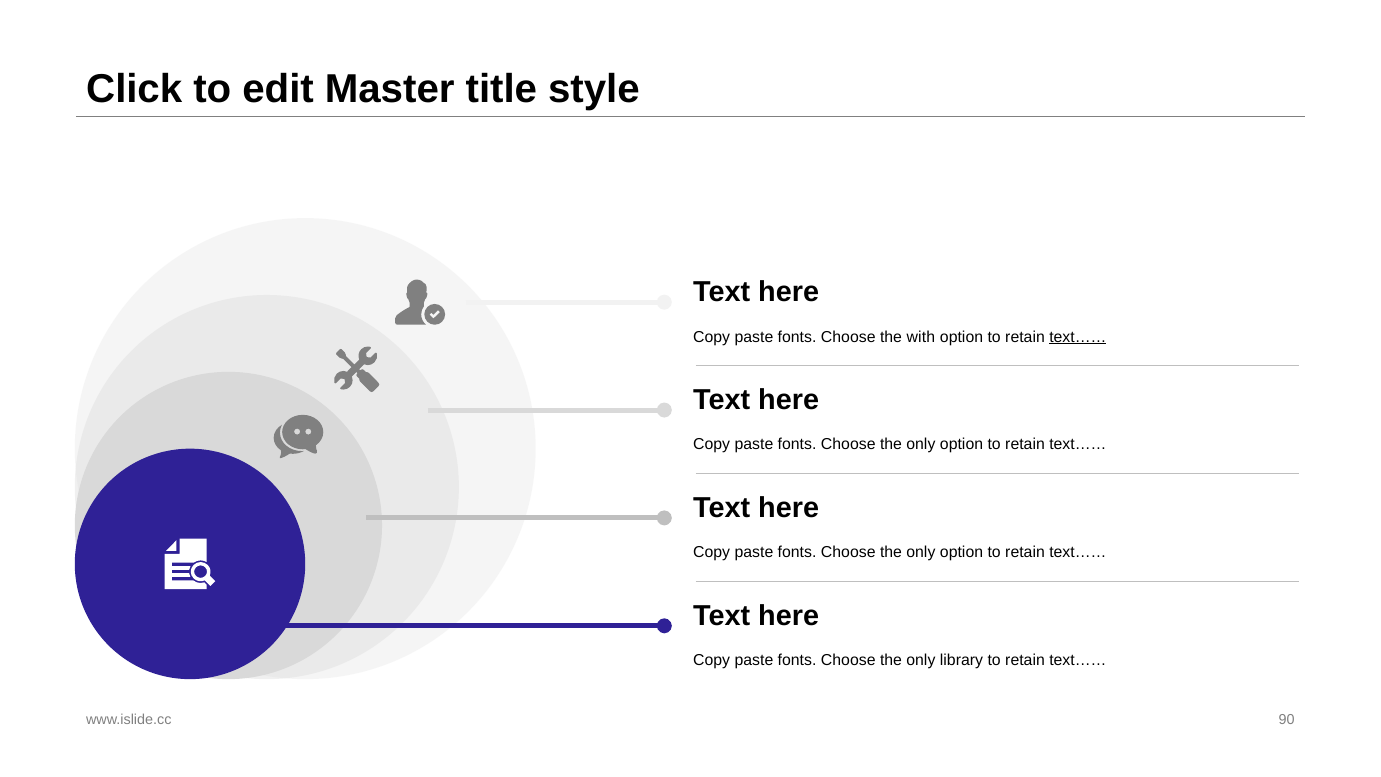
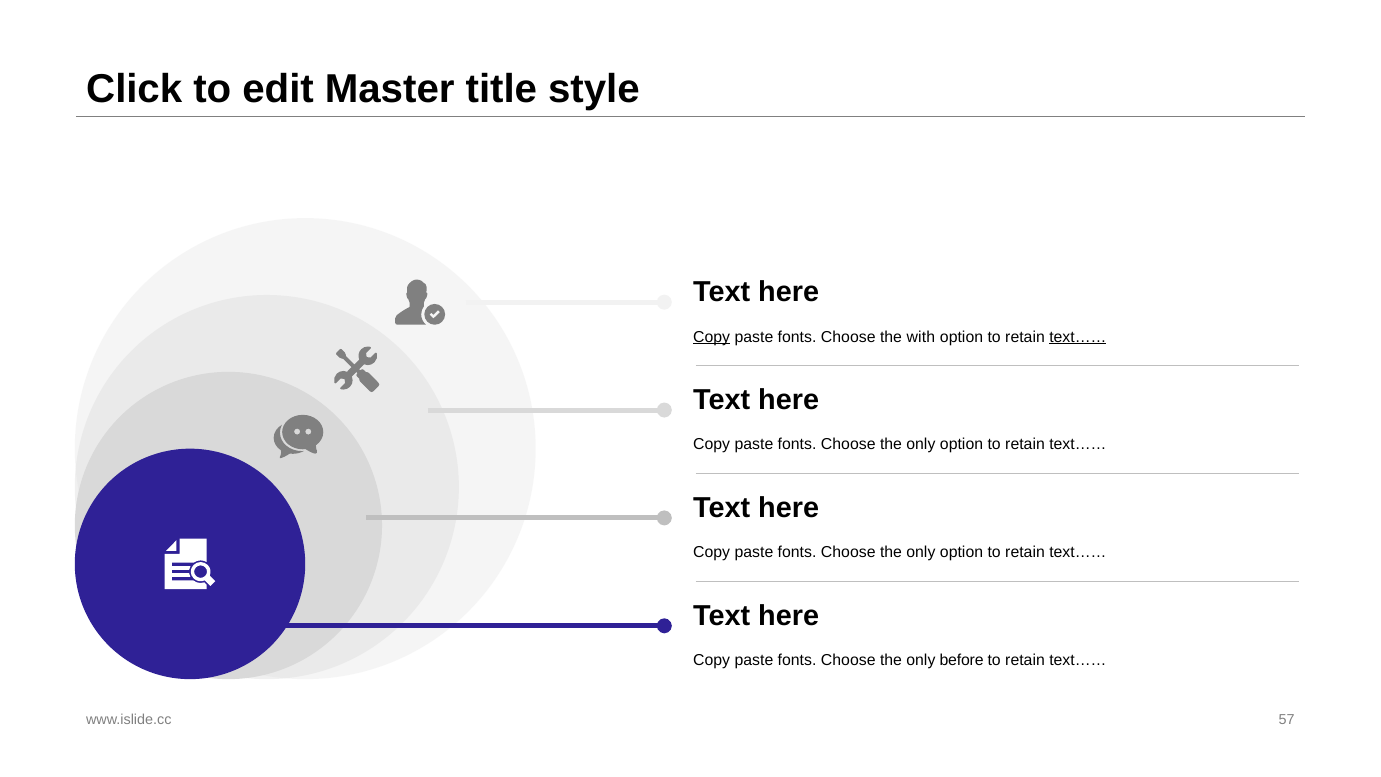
Copy at (712, 337) underline: none -> present
library: library -> before
90: 90 -> 57
